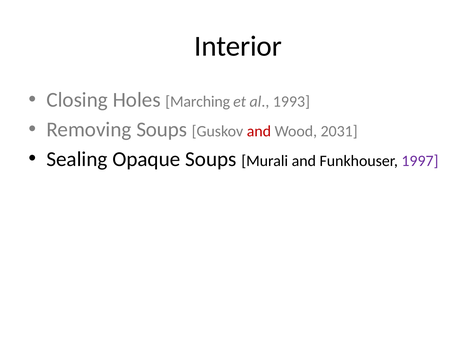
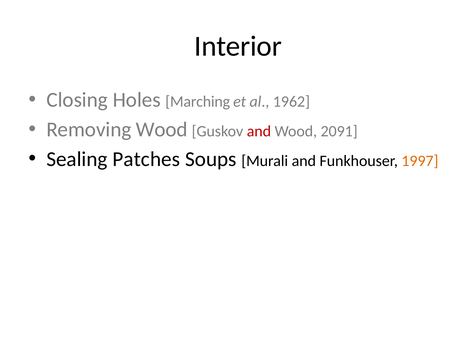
1993: 1993 -> 1962
Removing Soups: Soups -> Wood
2031: 2031 -> 2091
Opaque: Opaque -> Patches
1997 colour: purple -> orange
